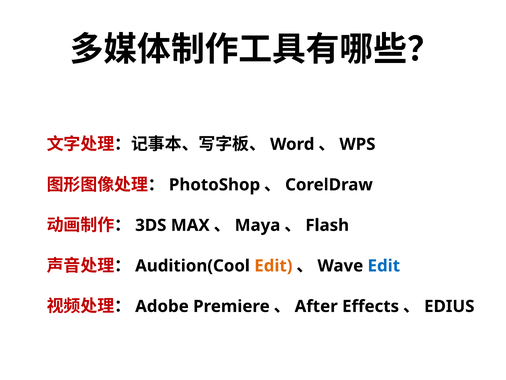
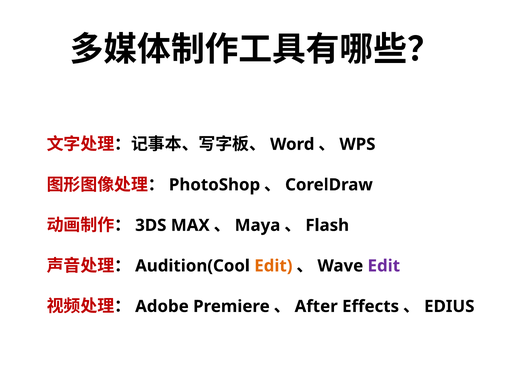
Edit at (384, 266) colour: blue -> purple
